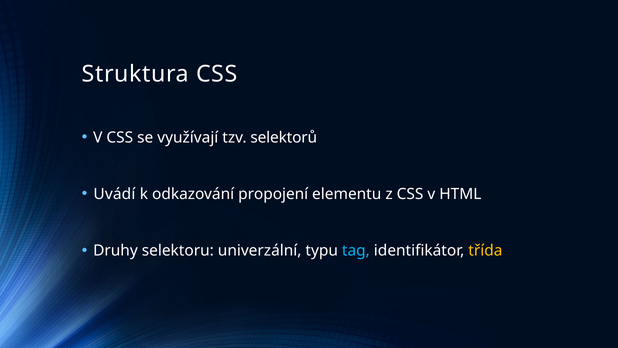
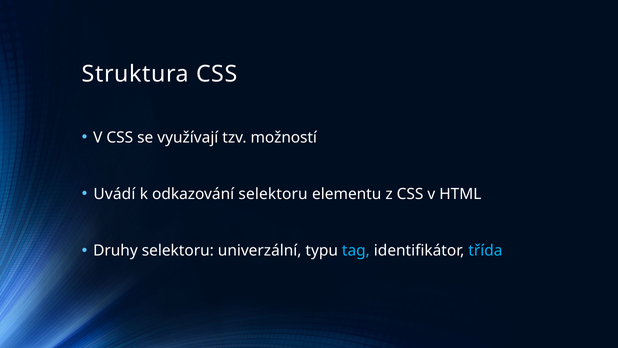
selektorů: selektorů -> možností
odkazování propojení: propojení -> selektoru
třída colour: yellow -> light blue
